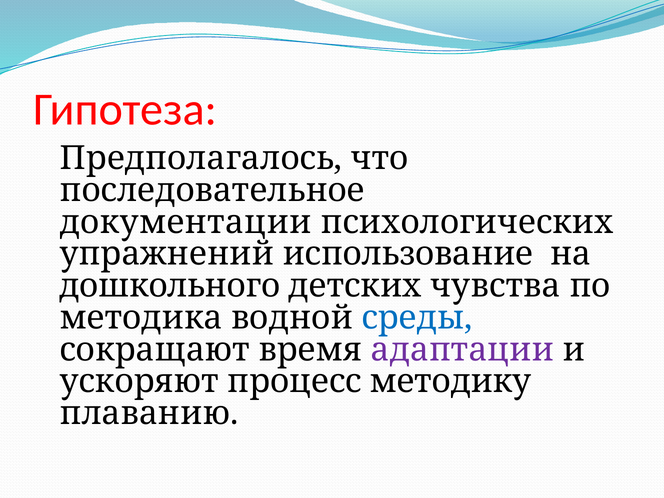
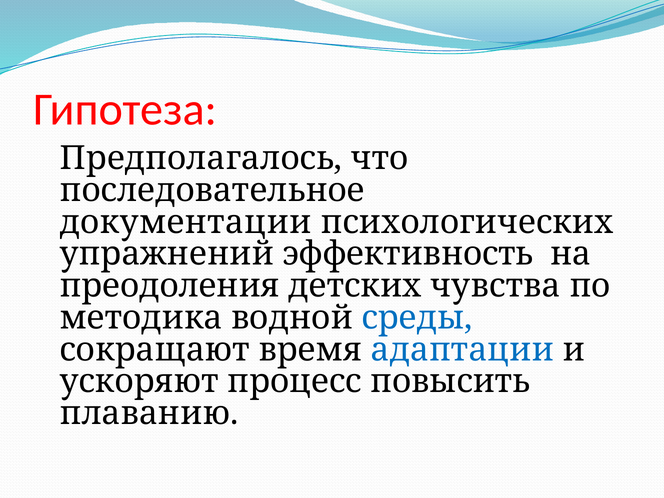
использование: использование -> эффективность
дошкольного: дошкольного -> преодоления
адаптации colour: purple -> blue
методику: методику -> повысить
